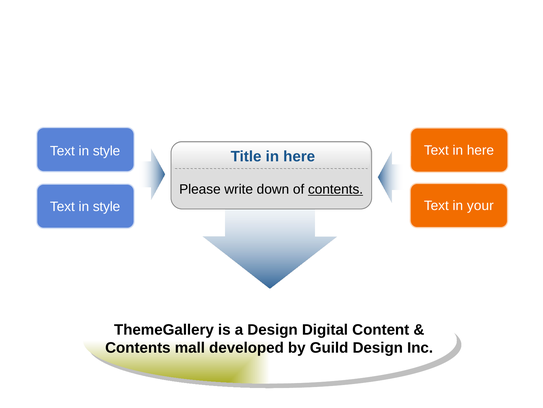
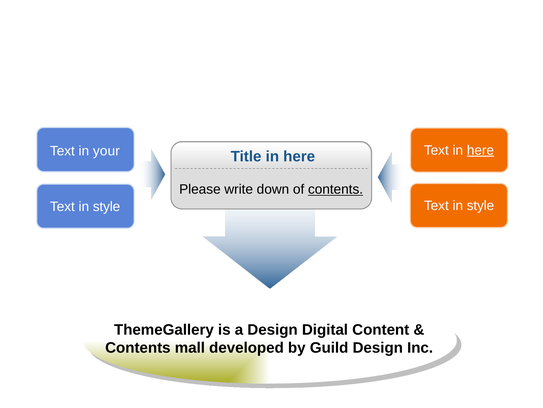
here at (480, 150) underline: none -> present
style at (107, 151): style -> your
your at (480, 205): your -> style
